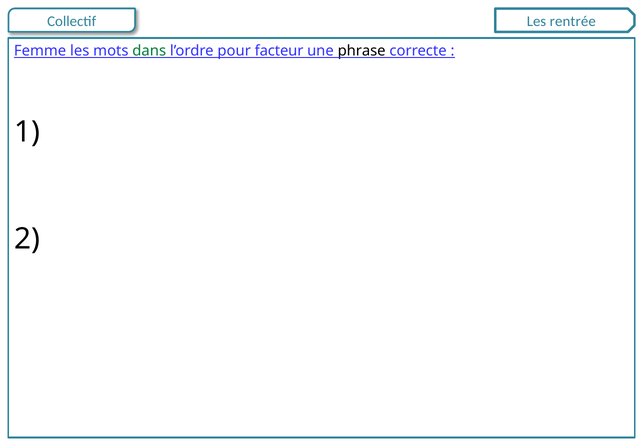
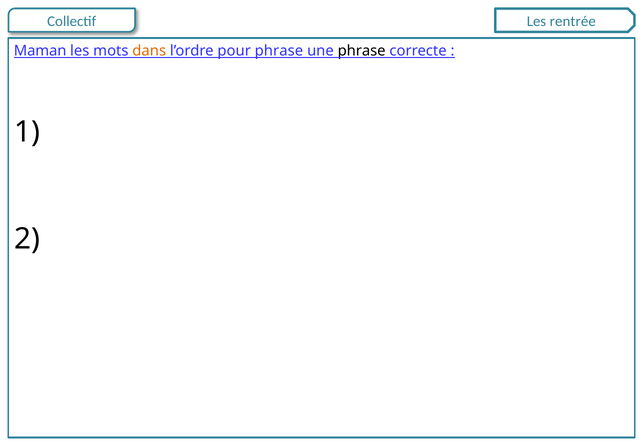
Femme: Femme -> Maman
dans colour: green -> orange
pour facteur: facteur -> phrase
